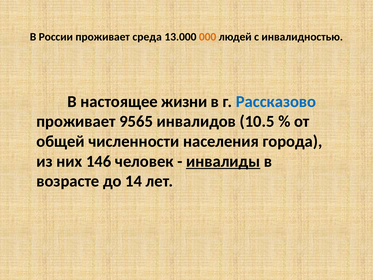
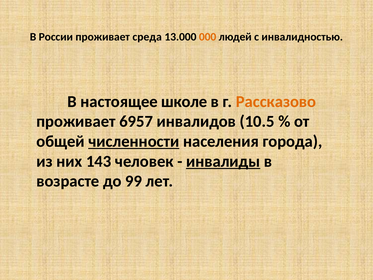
жизни: жизни -> школе
Рассказово colour: blue -> orange
9565: 9565 -> 6957
численности underline: none -> present
146: 146 -> 143
14: 14 -> 99
